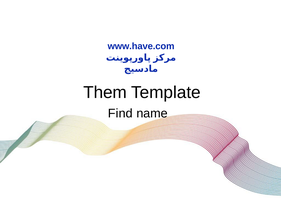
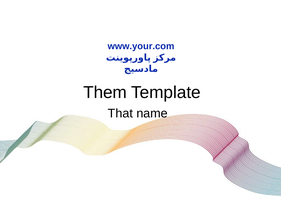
www.have.com: www.have.com -> www.your.com
Find: Find -> That
